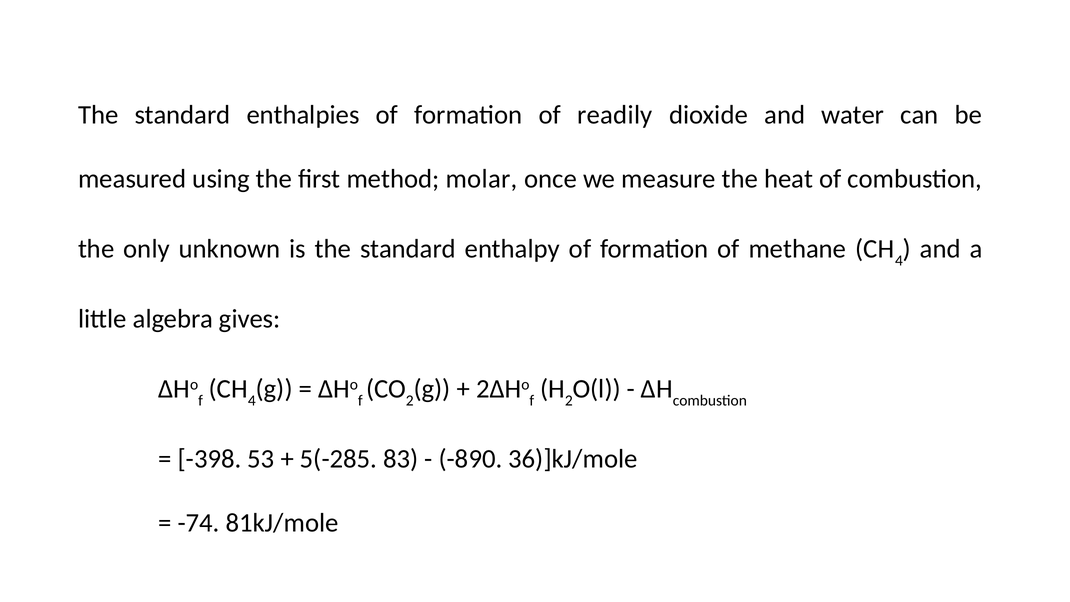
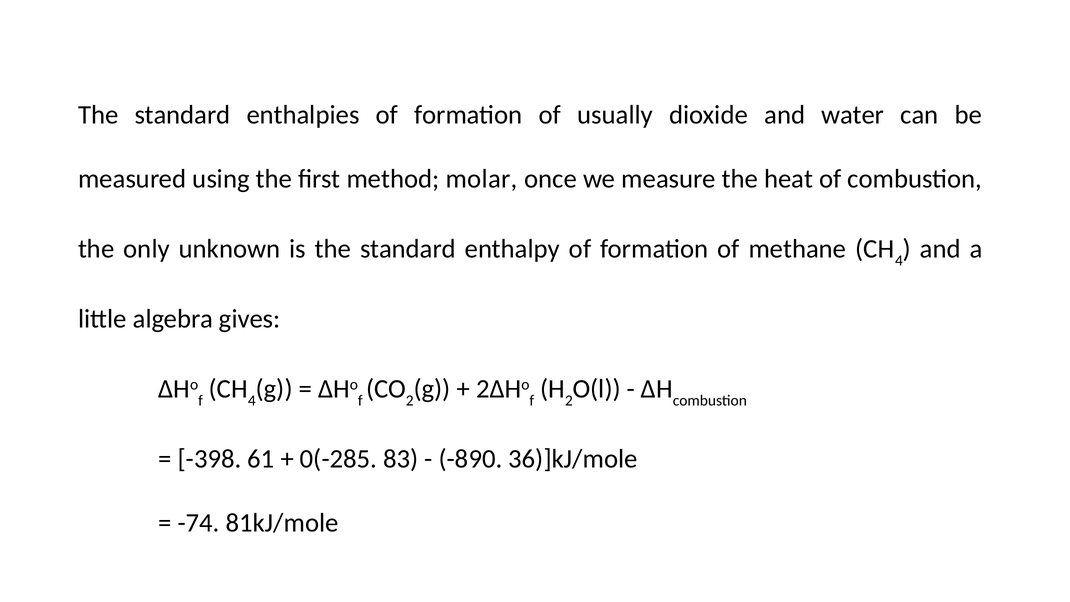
readily: readily -> usually
53: 53 -> 61
5(-285: 5(-285 -> 0(-285
